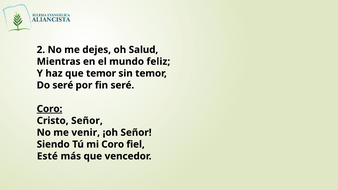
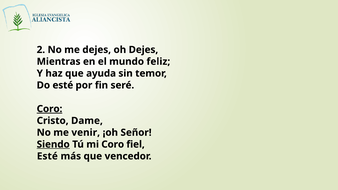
oh Salud: Salud -> Dejes
que temor: temor -> ayuda
Do seré: seré -> esté
Cristo Señor: Señor -> Dame
Siendo underline: none -> present
